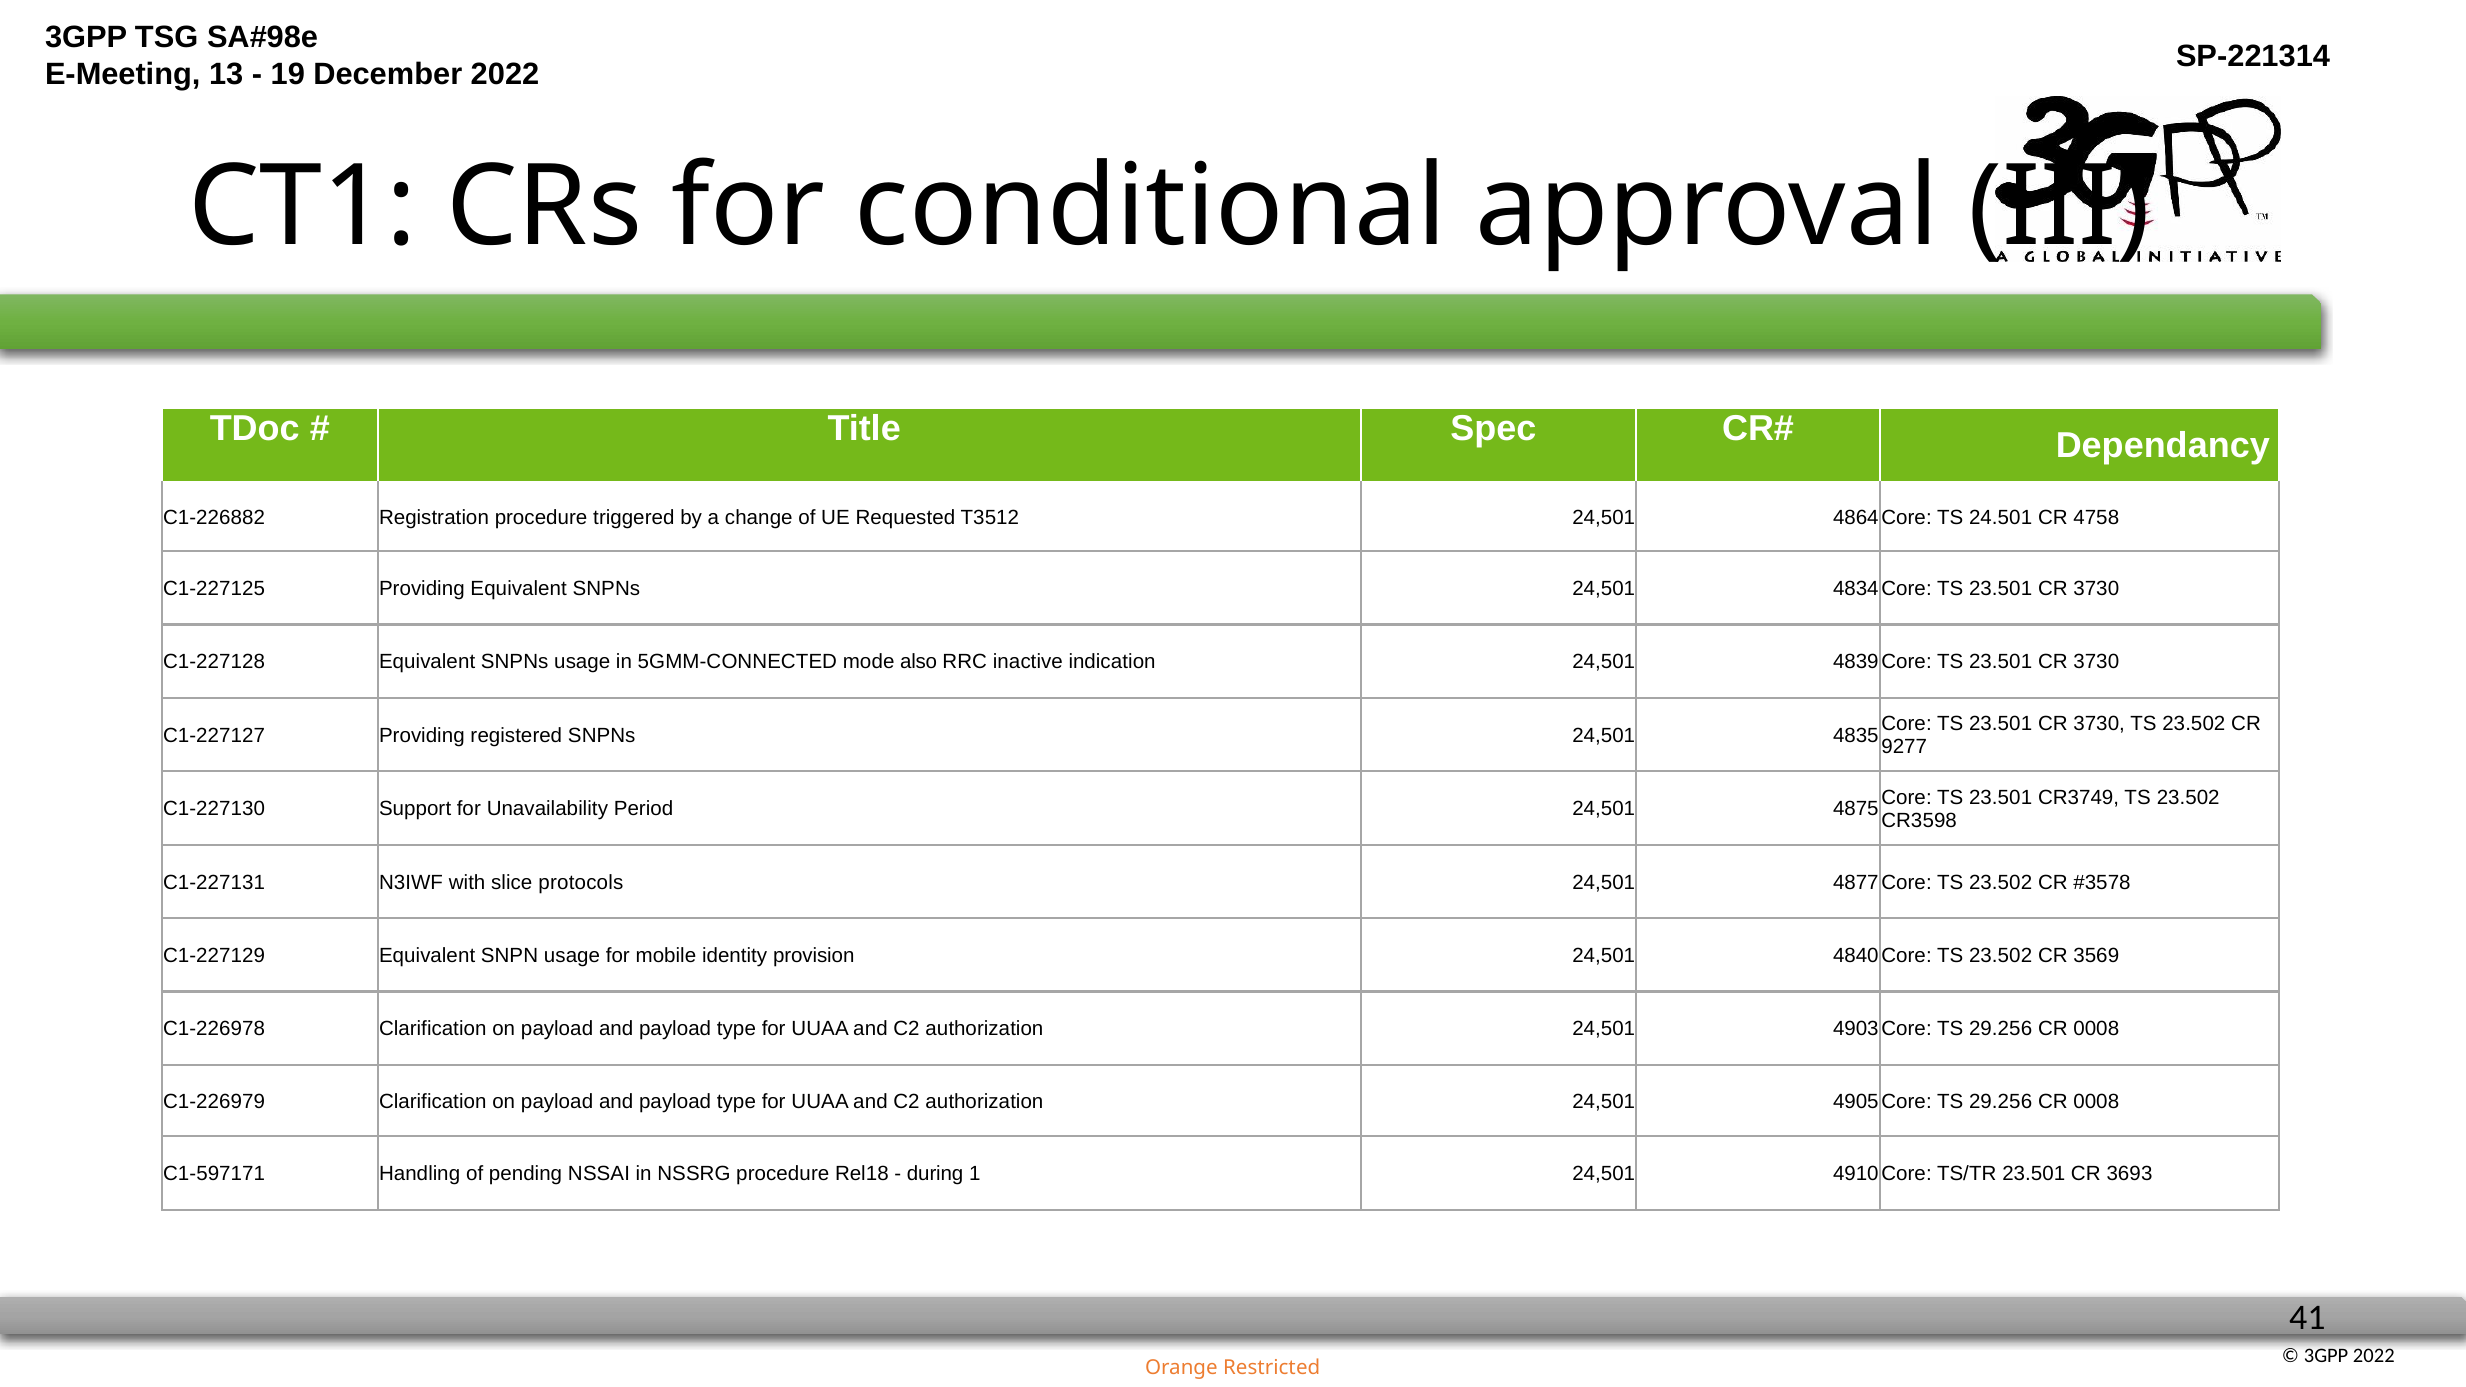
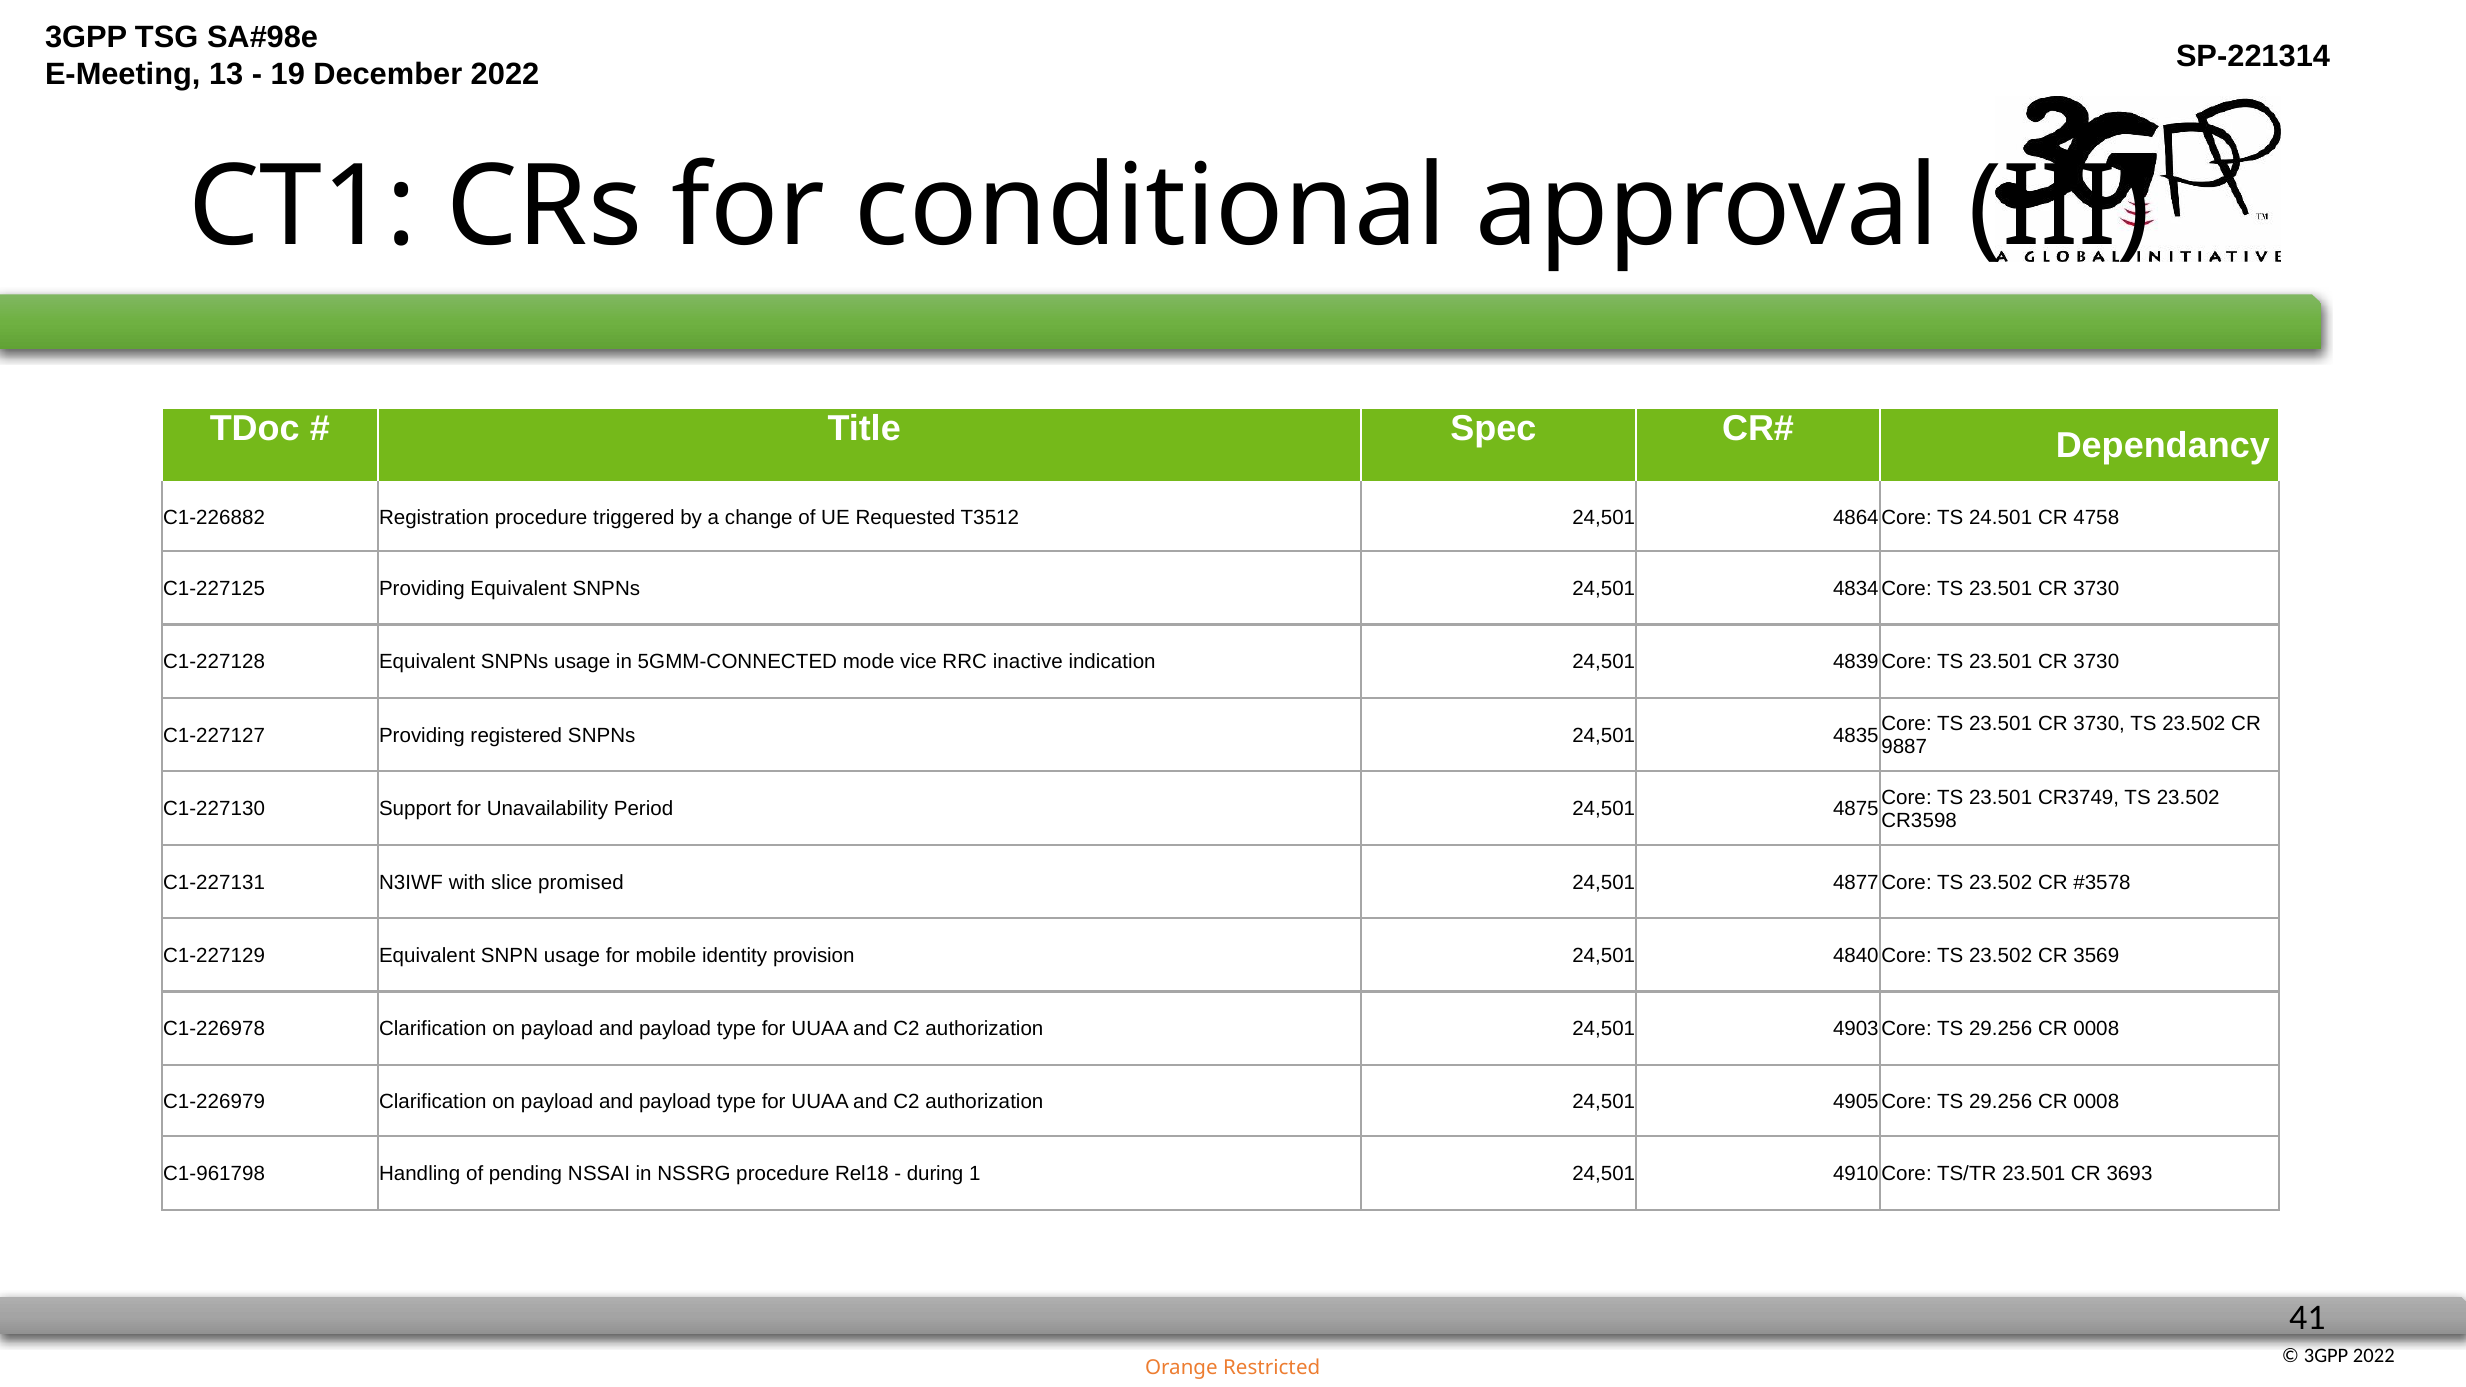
also: also -> vice
9277: 9277 -> 9887
protocols: protocols -> promised
C1-597171: C1-597171 -> C1-961798
